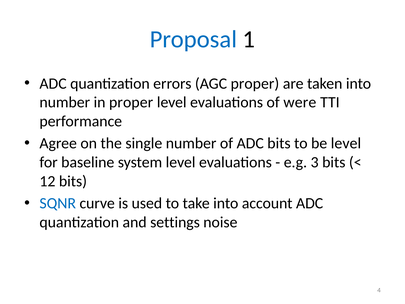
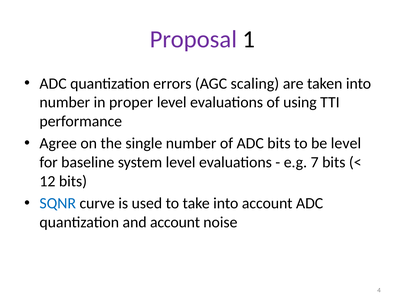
Proposal colour: blue -> purple
AGC proper: proper -> scaling
were: were -> using
3: 3 -> 7
and settings: settings -> account
